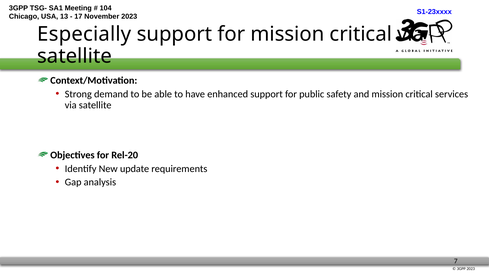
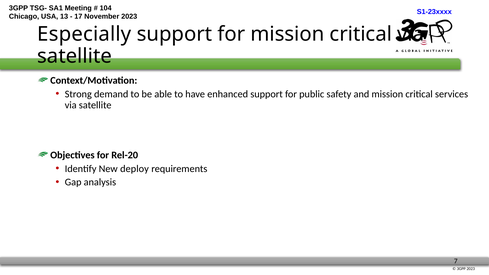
update: update -> deploy
